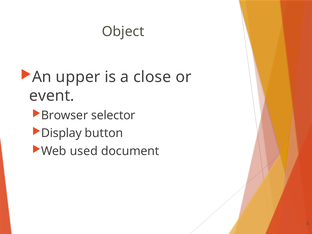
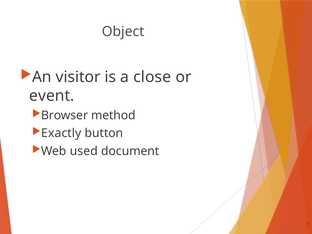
upper: upper -> visitor
selector: selector -> method
Display: Display -> Exactly
